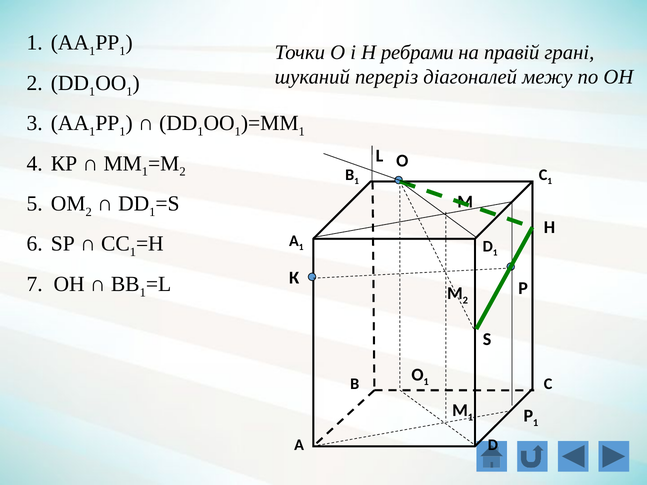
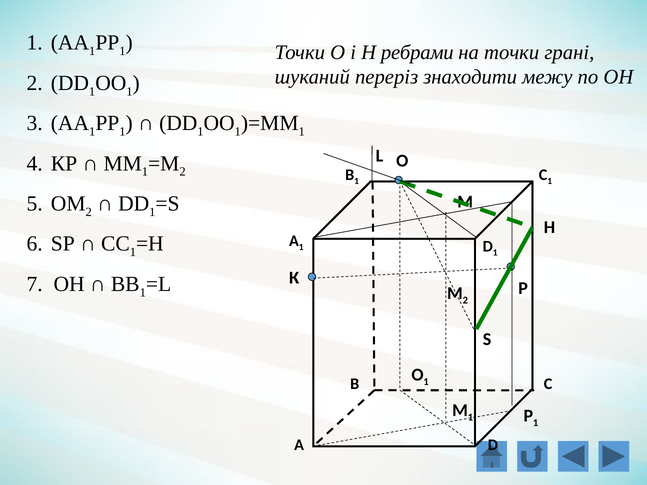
на правій: правій -> точки
діагоналей: діагоналей -> знаходити
